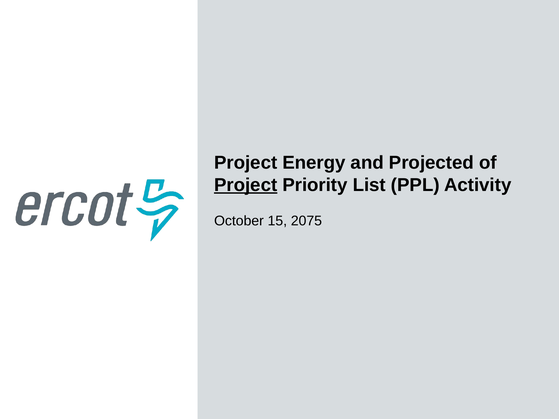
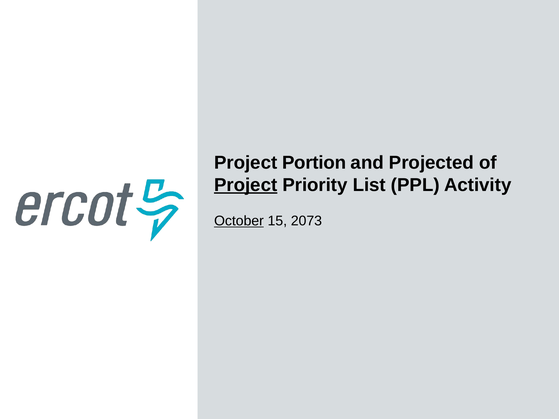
Energy: Energy -> Portion
October underline: none -> present
2075: 2075 -> 2073
